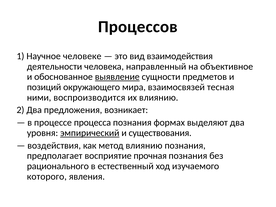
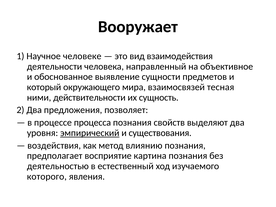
Процессов: Процессов -> Вооружает
выявление underline: present -> none
позиций: позиций -> который
воспроизводится: воспроизводится -> действительности
их влиянию: влиянию -> сущность
возникает: возникает -> позволяет
формах: формах -> свойств
прочная: прочная -> картина
рационального: рационального -> деятельностью
